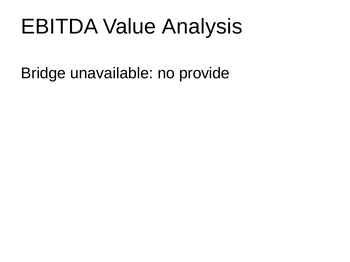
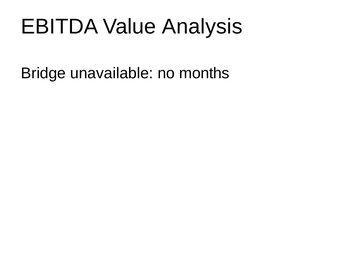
provide: provide -> months
